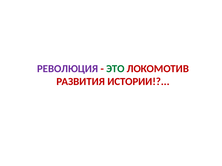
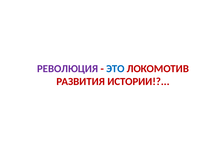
ЭТО colour: green -> blue
